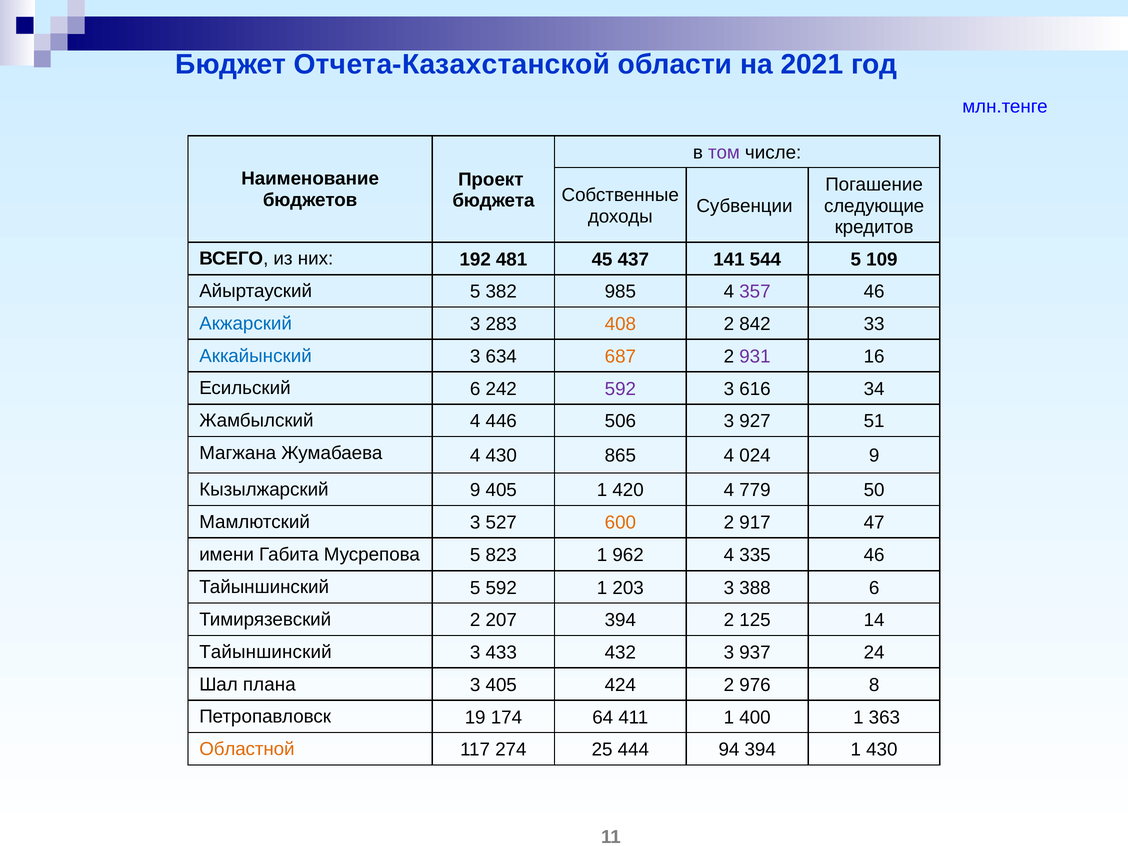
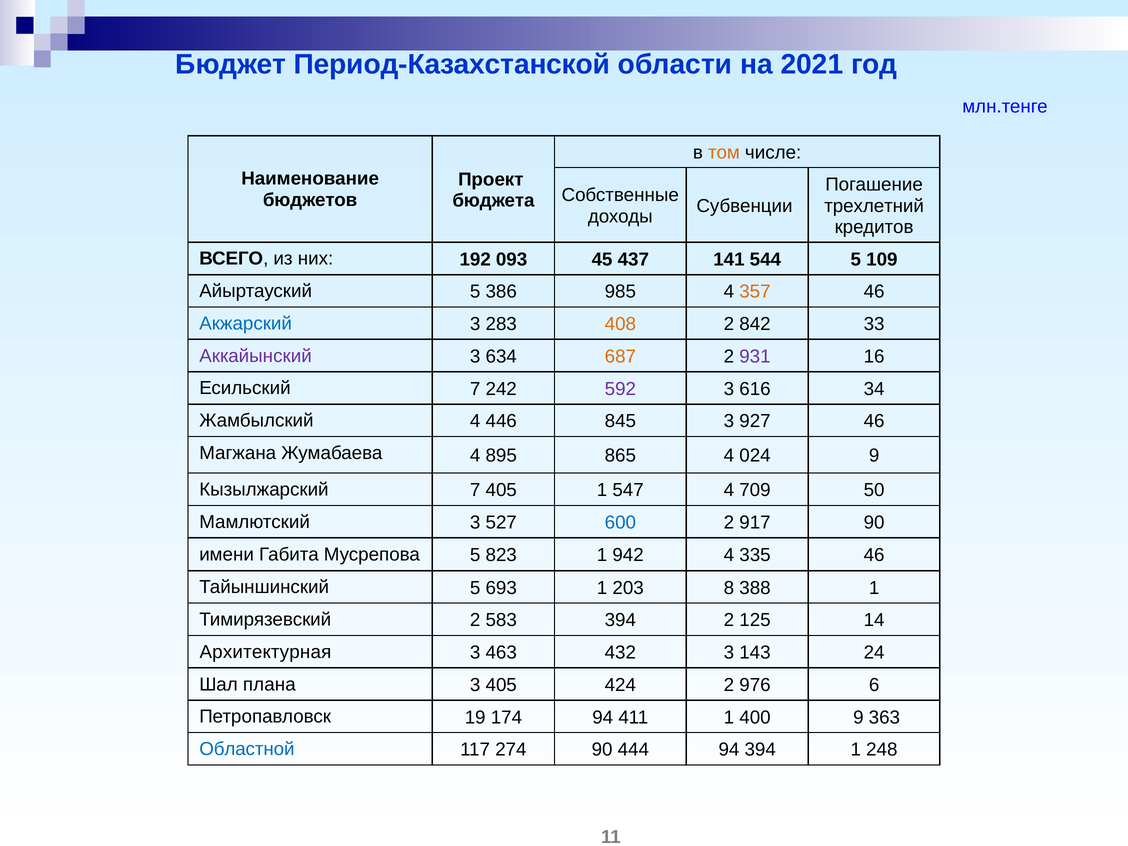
Отчета-Казахстанской: Отчета-Казахстанской -> Период-Казахстанской
том colour: purple -> orange
следующие: следующие -> трехлетний
481: 481 -> 093
382: 382 -> 386
357 colour: purple -> orange
Аккайынский colour: blue -> purple
Есильский 6: 6 -> 7
506: 506 -> 845
927 51: 51 -> 46
4 430: 430 -> 895
Кызылжарский 9: 9 -> 7
420: 420 -> 547
779: 779 -> 709
600 colour: orange -> blue
917 47: 47 -> 90
962: 962 -> 942
5 592: 592 -> 693
203 3: 3 -> 8
388 6: 6 -> 1
207: 207 -> 583
Тайыншинский at (265, 652): Тайыншинский -> Архитектурная
433: 433 -> 463
937: 937 -> 143
8: 8 -> 6
174 64: 64 -> 94
400 1: 1 -> 9
Областной colour: orange -> blue
274 25: 25 -> 90
1 430: 430 -> 248
